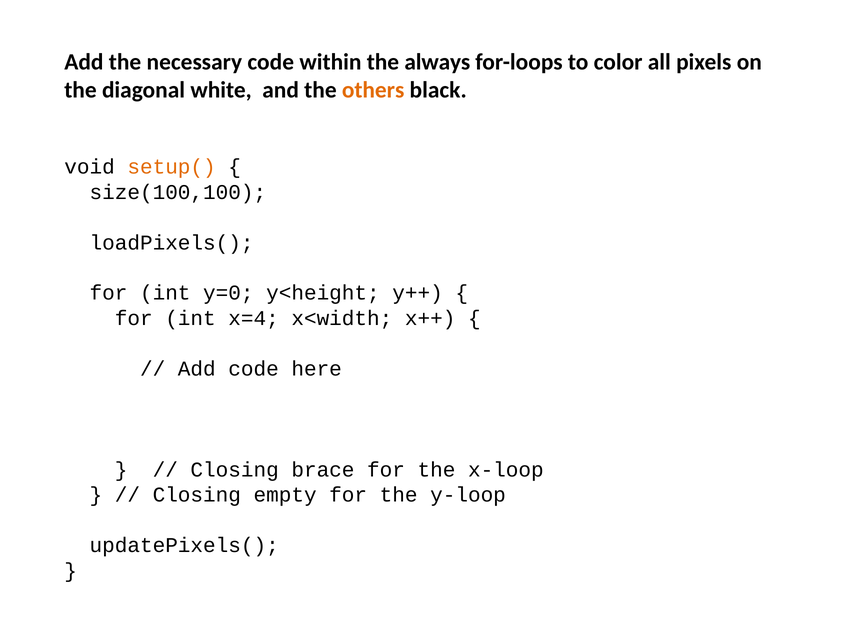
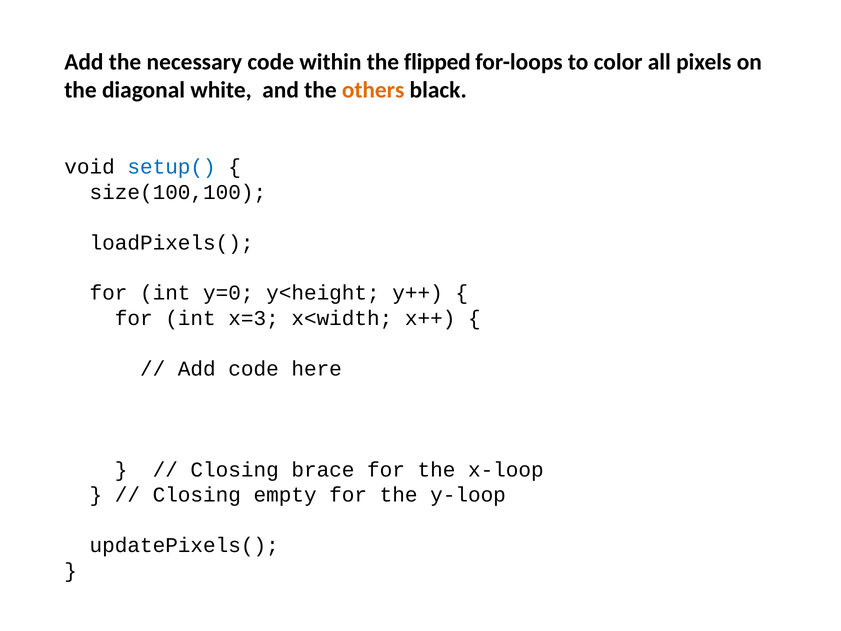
always: always -> flipped
setup( colour: orange -> blue
x=4: x=4 -> x=3
